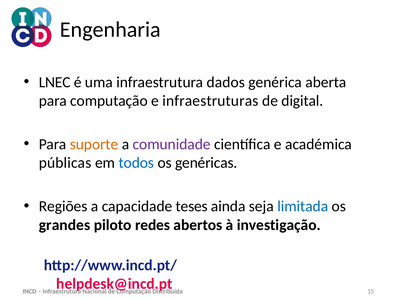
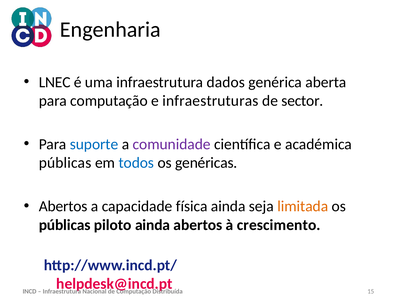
digital: digital -> sector
suporte colour: orange -> blue
Regiões at (63, 206): Regiões -> Abertos
teses: teses -> física
limitada colour: blue -> orange
grandes at (65, 225): grandes -> públicas
piloto redes: redes -> ainda
investigação: investigação -> crescimento
